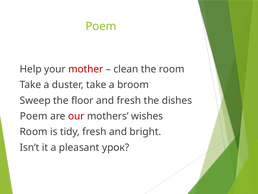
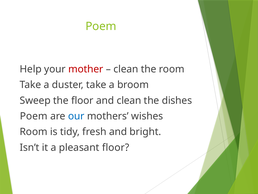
and fresh: fresh -> clean
our colour: red -> blue
pleasant урок: урок -> floor
